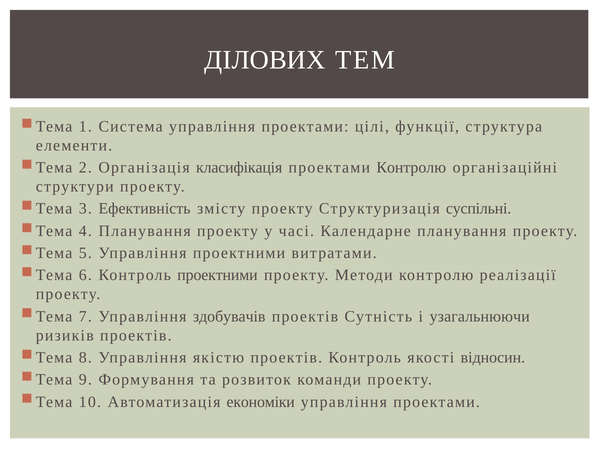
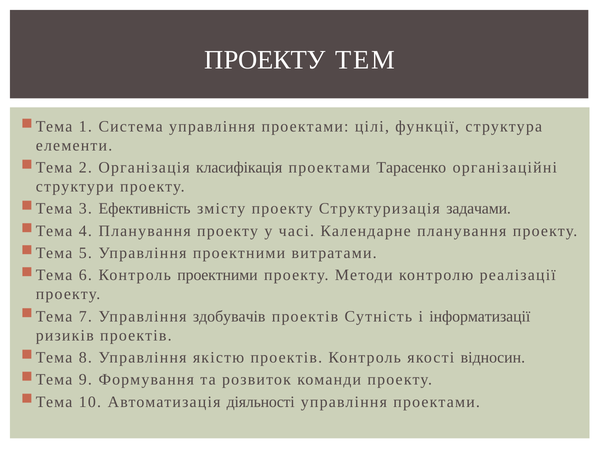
ДІЛОВИХ at (265, 60): ДІЛОВИХ -> ПРОЕКТУ
проектами Контролю: Контролю -> Тарасенко
суспільні: суспільні -> задачами
узагальнюючи: узагальнюючи -> інформатизації
економіки: економіки -> діяльності
